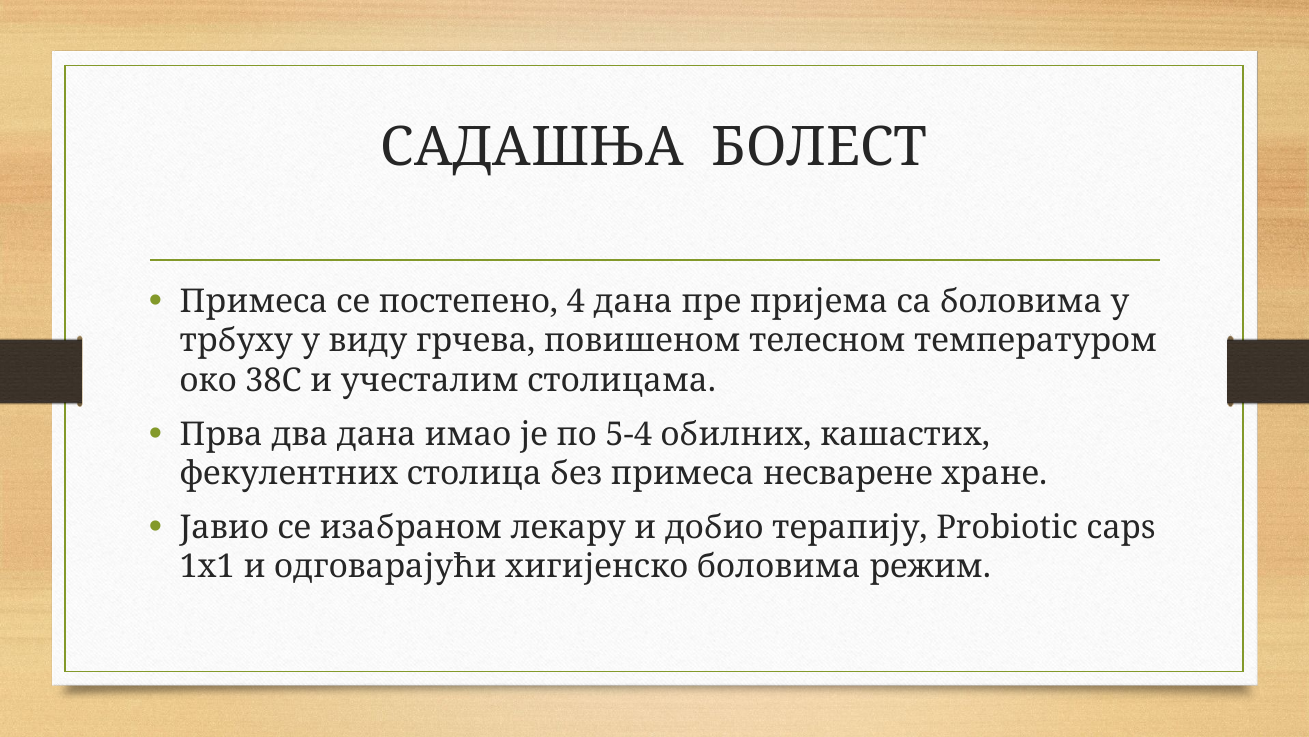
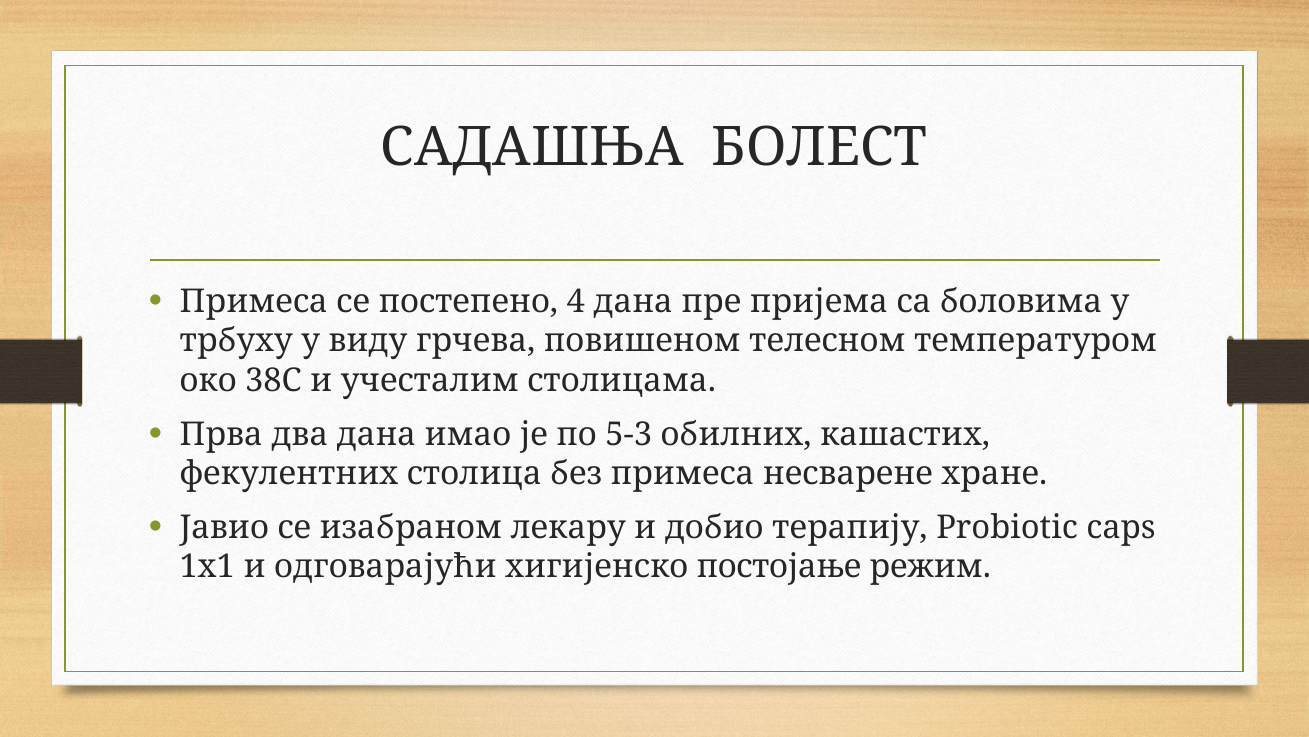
5-4: 5-4 -> 5-3
хигијенско боловима: боловима -> постојање
